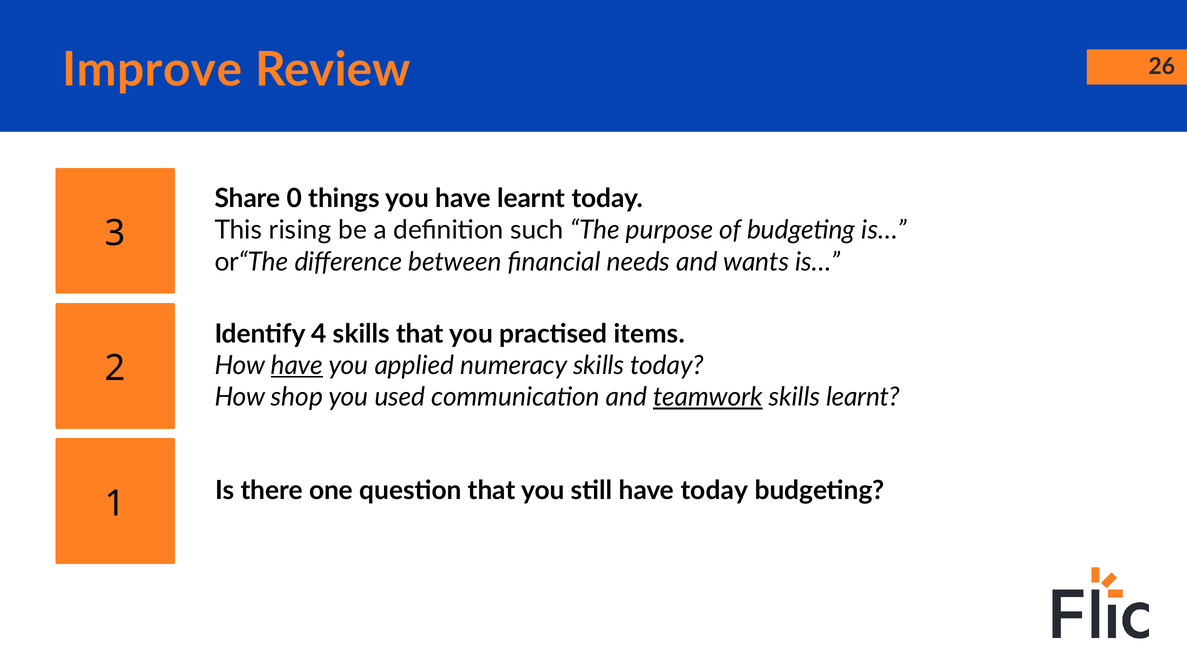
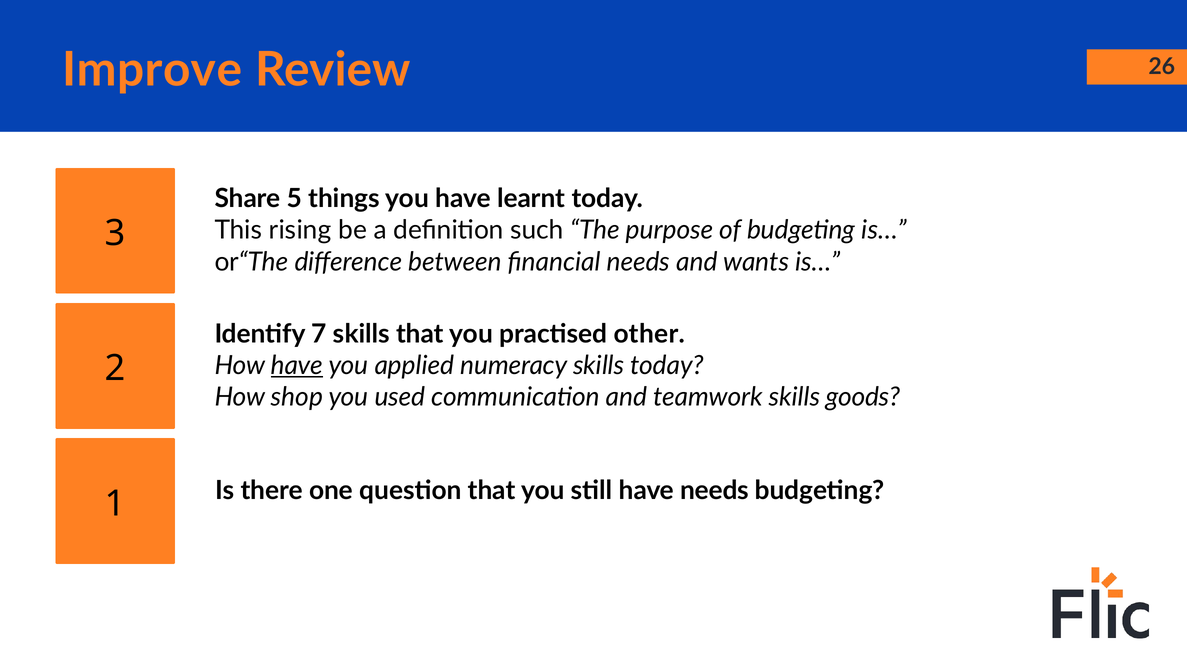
0: 0 -> 5
4: 4 -> 7
items: items -> other
teamwork underline: present -> none
skills learnt: learnt -> goods
have today: today -> needs
